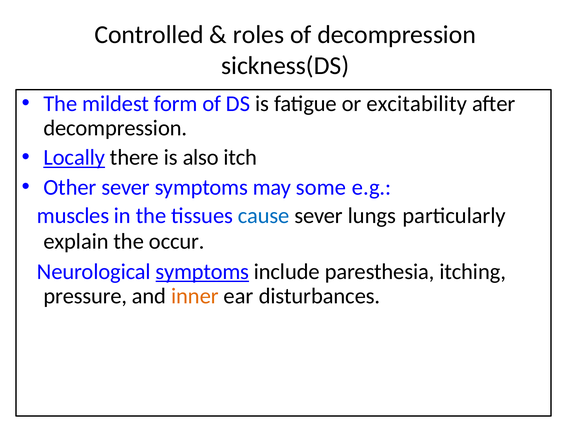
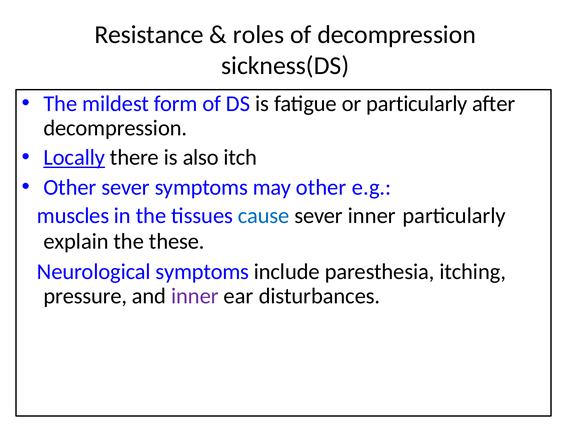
Controlled: Controlled -> Resistance
or excitability: excitability -> particularly
may some: some -> other
sever lungs: lungs -> inner
occur: occur -> these
symptoms at (202, 272) underline: present -> none
inner at (195, 296) colour: orange -> purple
